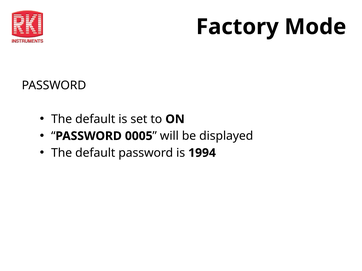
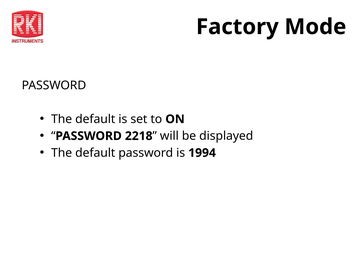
0005: 0005 -> 2218
